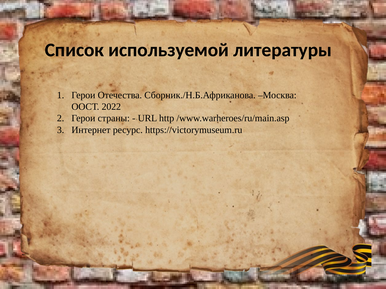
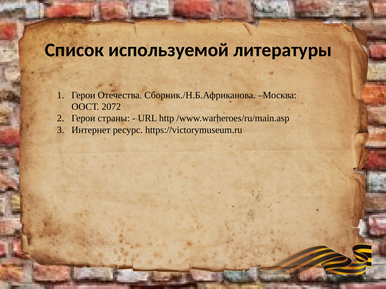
2022: 2022 -> 2072
